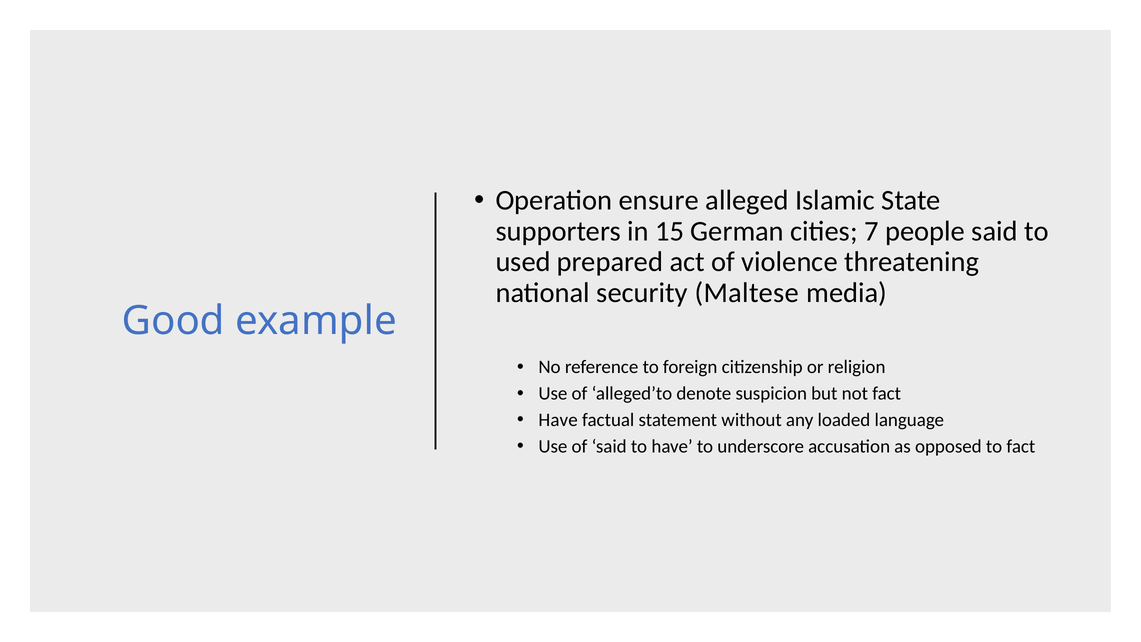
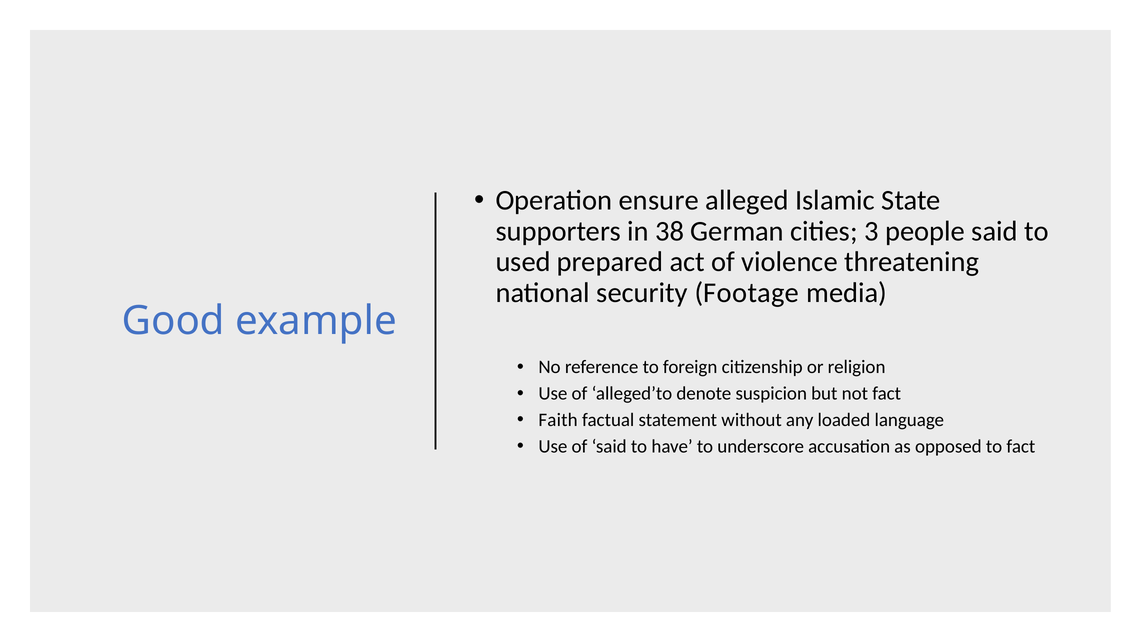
15: 15 -> 38
7: 7 -> 3
Maltese: Maltese -> Footage
Have at (558, 420): Have -> Faith
